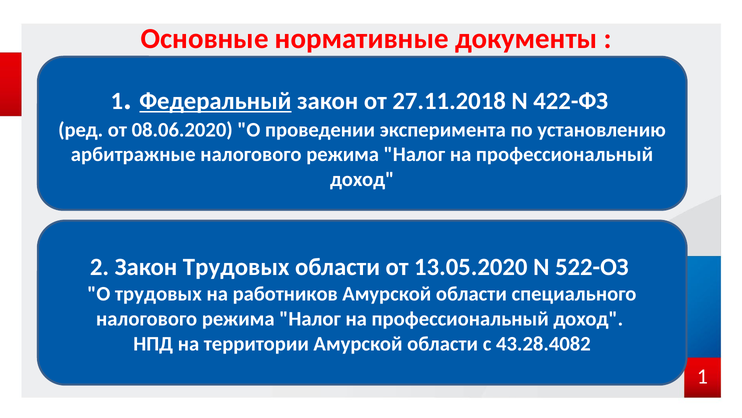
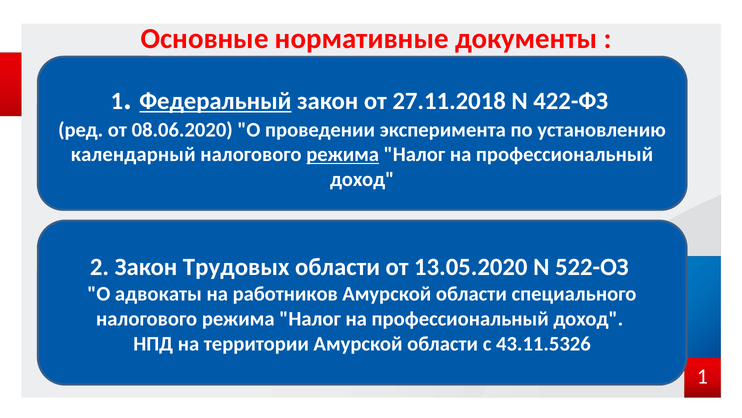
арбитражные: арбитражные -> календарный
режима at (343, 154) underline: none -> present
О трудовых: трудовых -> адвокаты
43.28.4082: 43.28.4082 -> 43.11.5326
